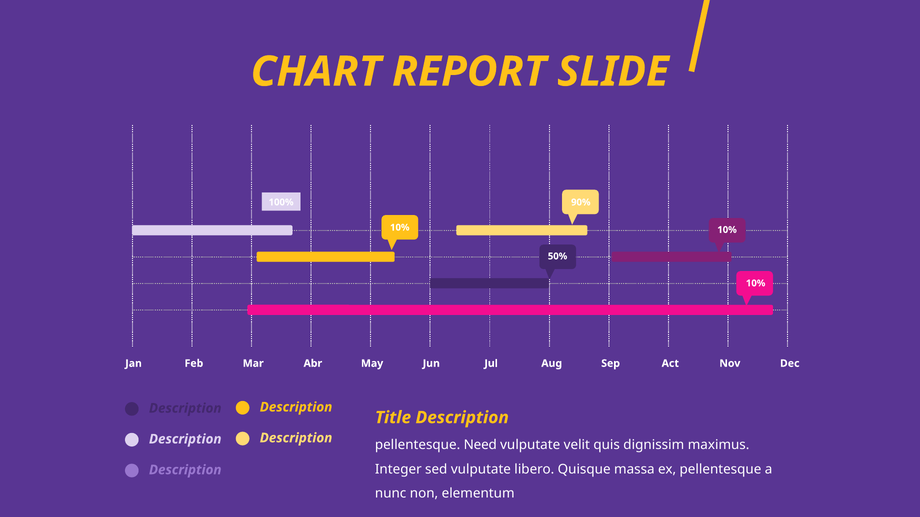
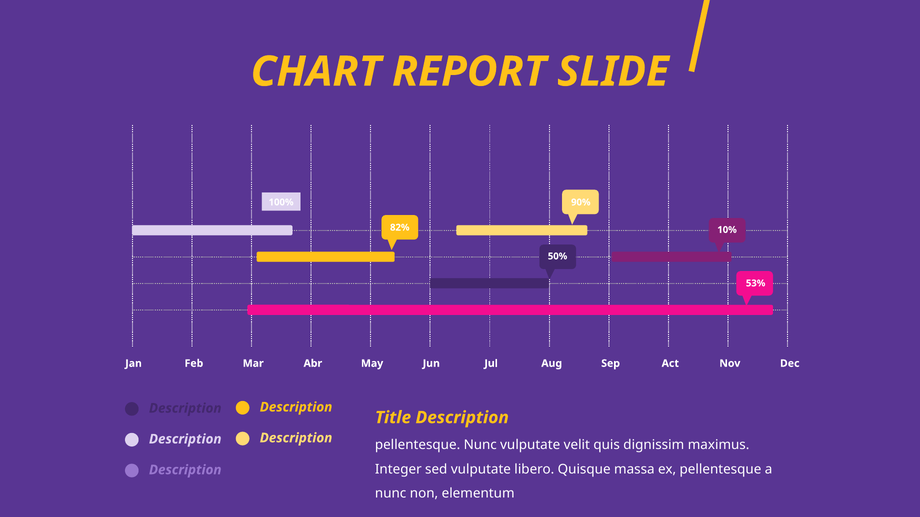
10% at (400, 228): 10% -> 82%
10% at (756, 283): 10% -> 53%
pellentesque Need: Need -> Nunc
